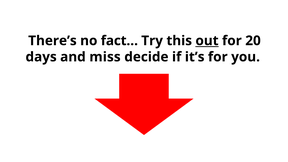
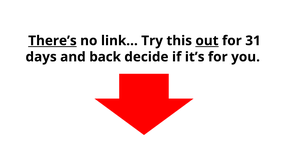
There’s underline: none -> present
fact…: fact… -> link…
20: 20 -> 31
miss: miss -> back
